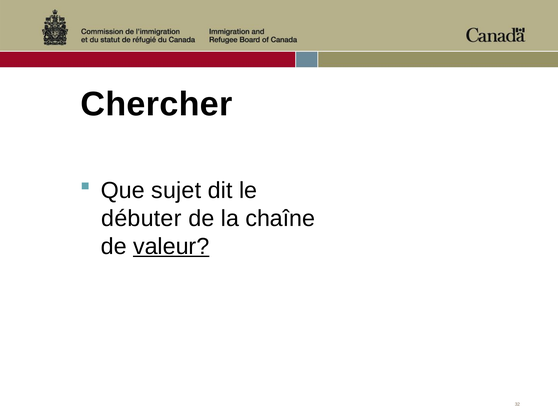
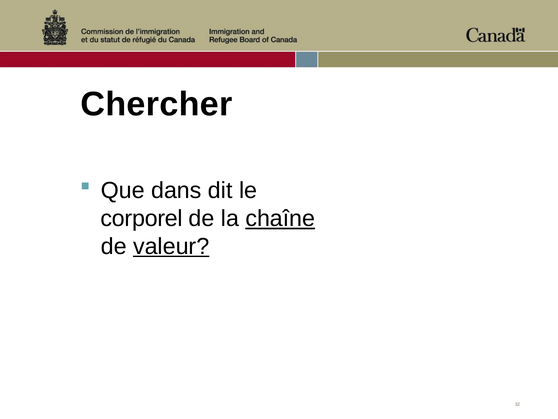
sujet: sujet -> dans
débuter: débuter -> corporel
chaîne underline: none -> present
